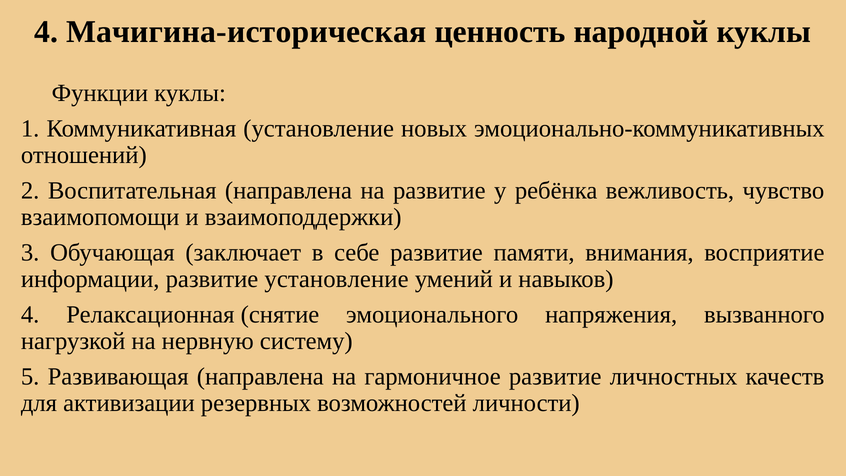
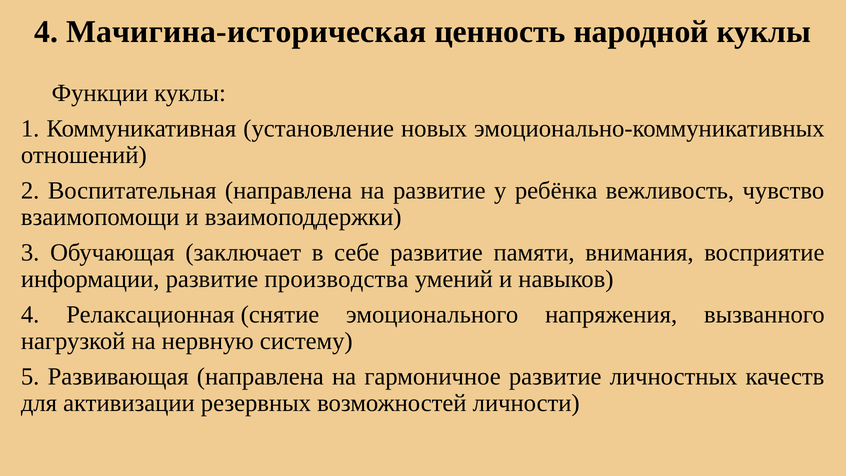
развитие установление: установление -> производства
